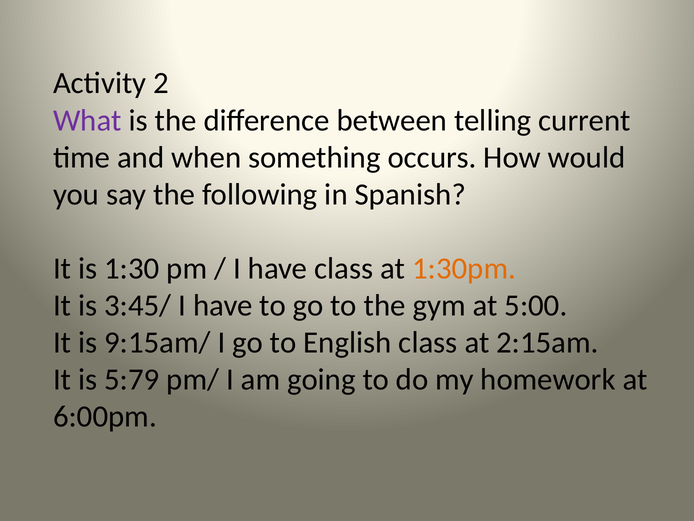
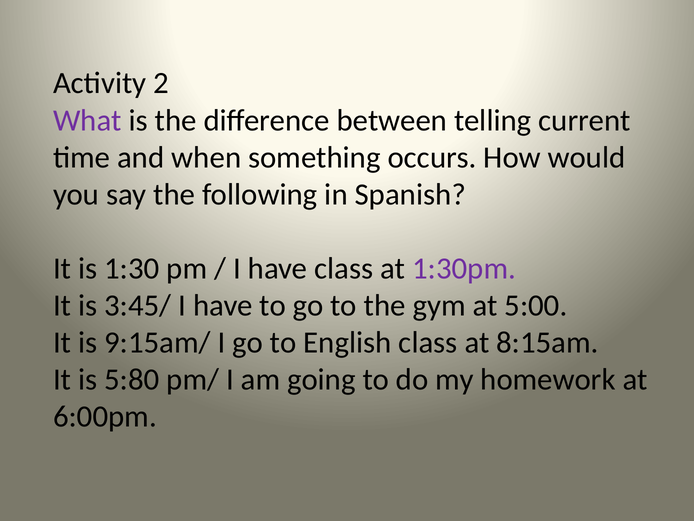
1:30pm colour: orange -> purple
2:15am: 2:15am -> 8:15am
5:79: 5:79 -> 5:80
